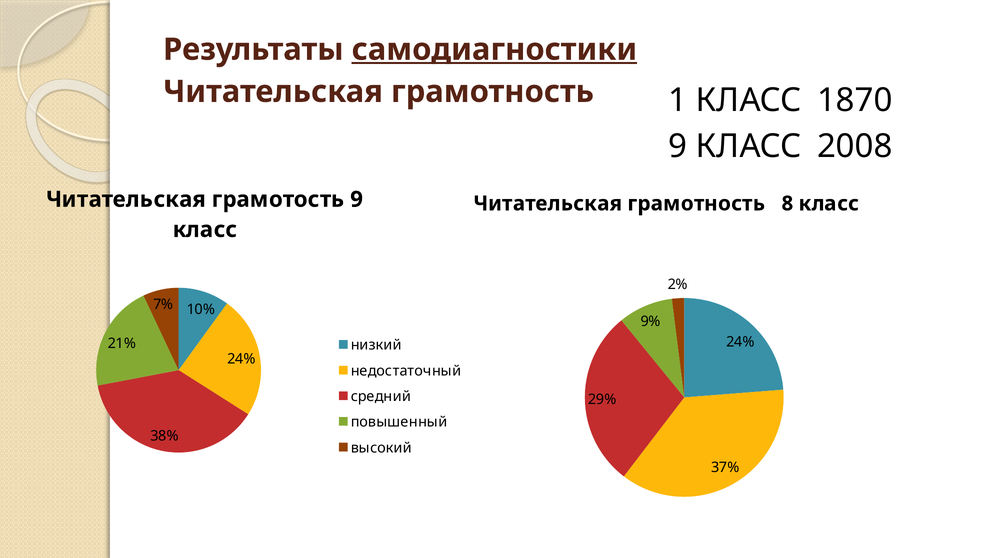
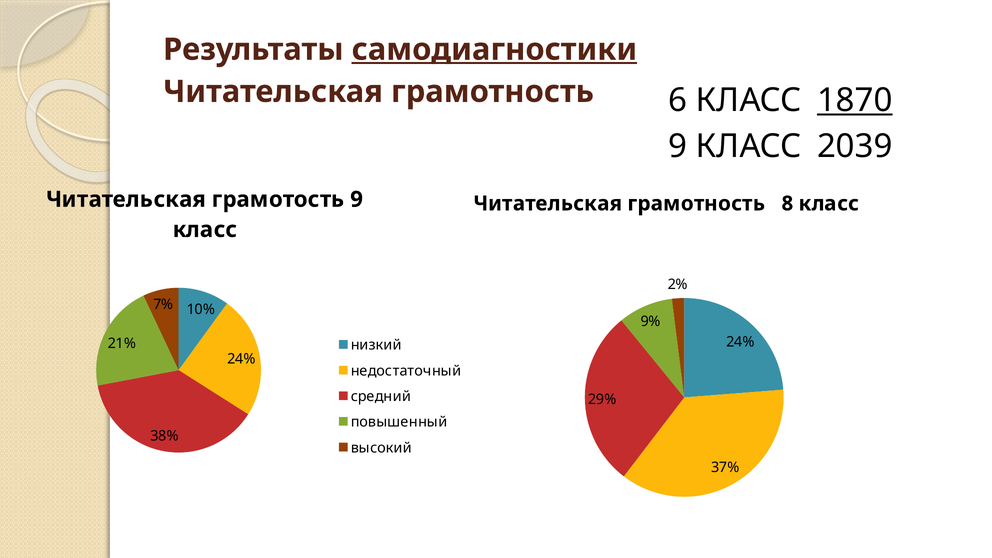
1: 1 -> 6
1870 underline: none -> present
2008: 2008 -> 2039
